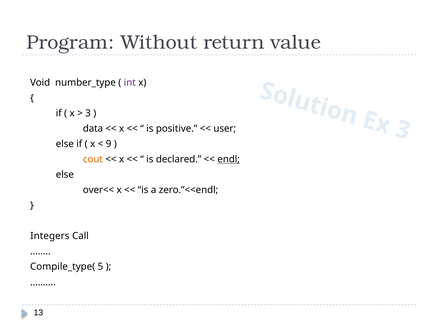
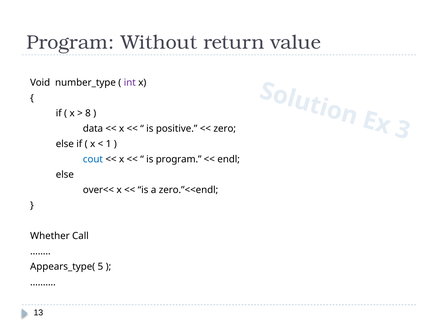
3 at (88, 113): 3 -> 8
user: user -> zero
9: 9 -> 1
cout colour: orange -> blue
is declared: declared -> program
endl underline: present -> none
Integers: Integers -> Whether
Compile_type(: Compile_type( -> Appears_type(
